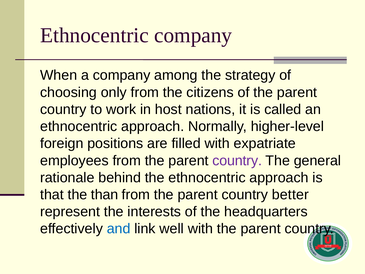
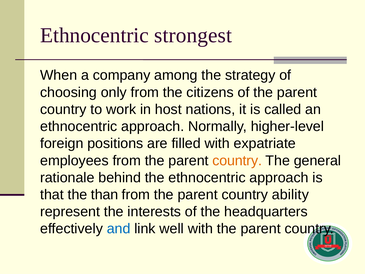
Ethnocentric company: company -> strongest
country at (237, 160) colour: purple -> orange
better: better -> ability
